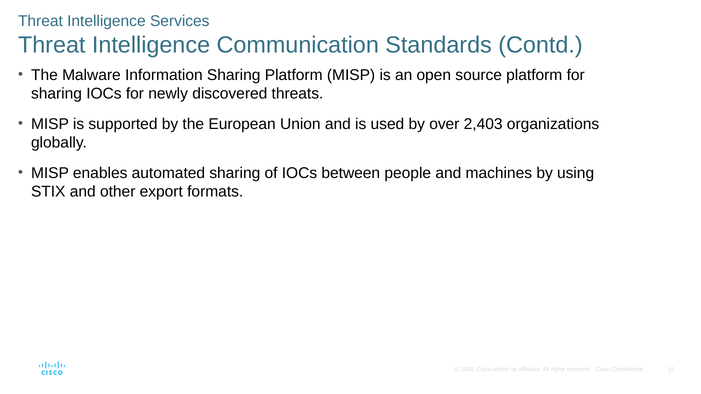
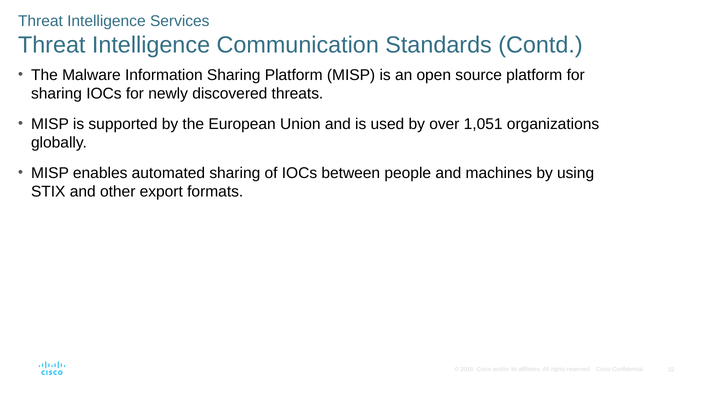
2,403: 2,403 -> 1,051
